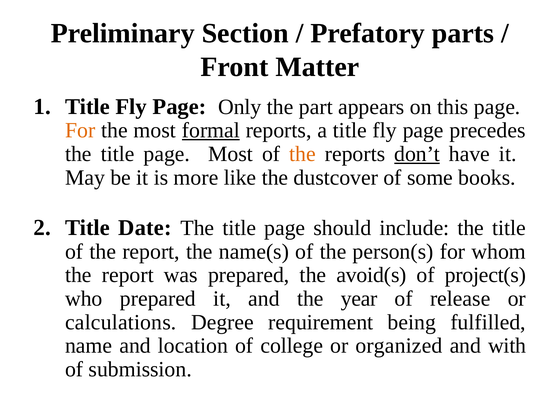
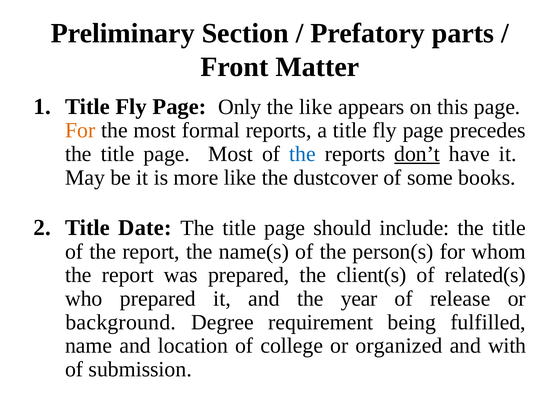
the part: part -> like
formal underline: present -> none
the at (303, 154) colour: orange -> blue
avoid(s: avoid(s -> client(s
project(s: project(s -> related(s
calculations: calculations -> background
